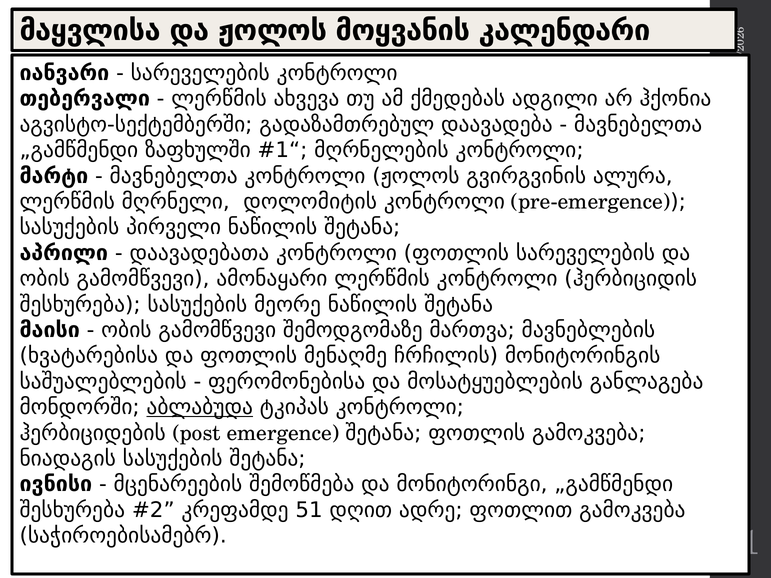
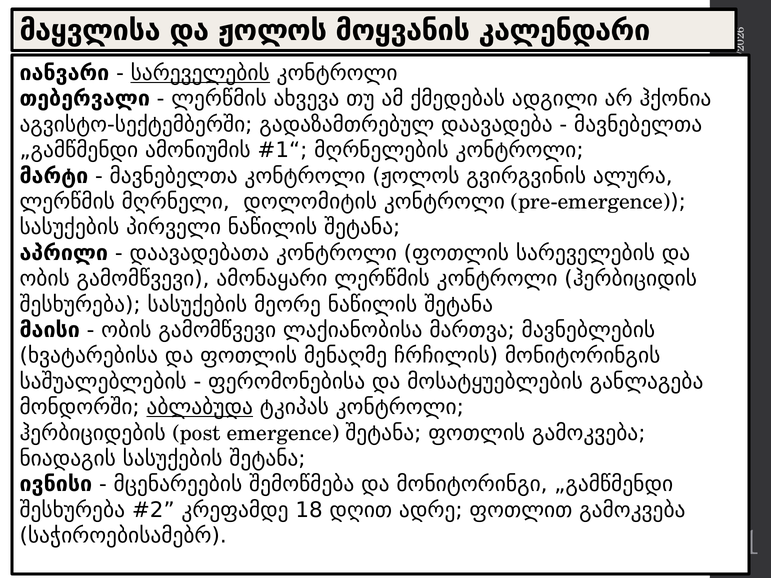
სარეველების at (200, 73) underline: none -> present
ზაფხულში: ზაფხულში -> ამონიუმის
შემოდგომაზე: შემოდგომაზე -> ლაქიანობისა
51: 51 -> 18
